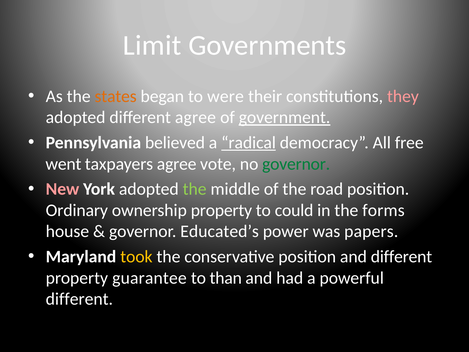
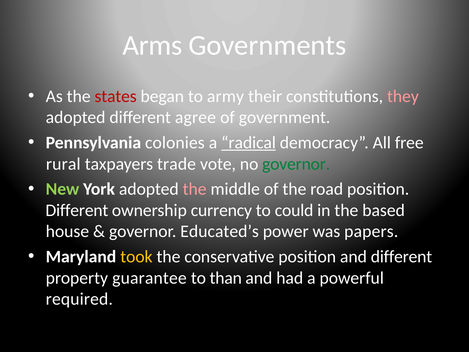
Limit: Limit -> Arms
states colour: orange -> red
were: were -> army
government underline: present -> none
believed: believed -> colonies
went: went -> rural
taxpayers agree: agree -> trade
New colour: pink -> light green
the at (195, 189) colour: light green -> pink
Ordinary at (77, 210): Ordinary -> Different
ownership property: property -> currency
forms: forms -> based
different at (79, 299): different -> required
